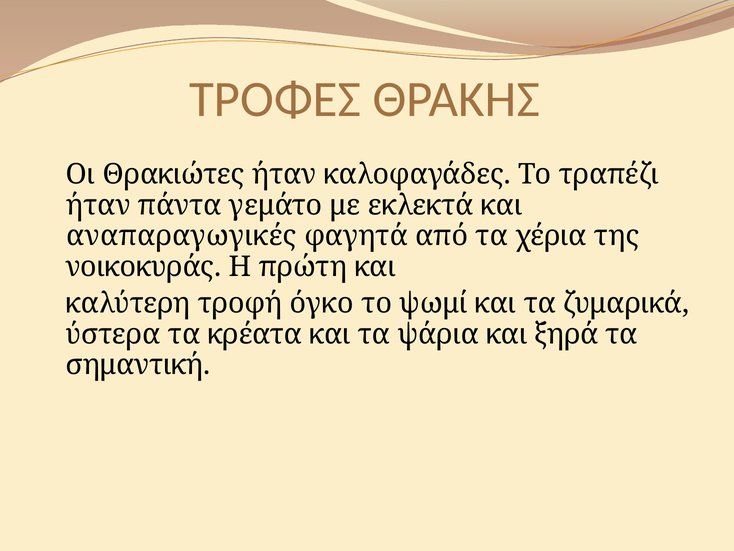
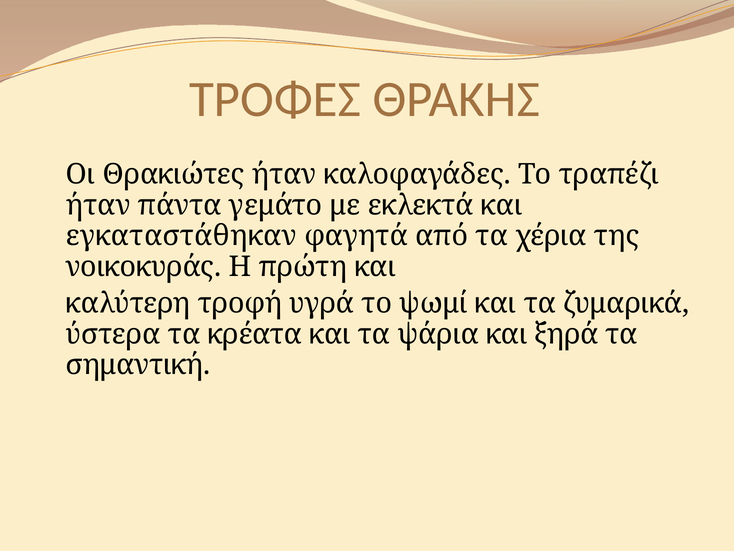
αναπαραγωγικές: αναπαραγωγικές -> εγκαταστάθηκαν
όγκο: όγκο -> υγρά
